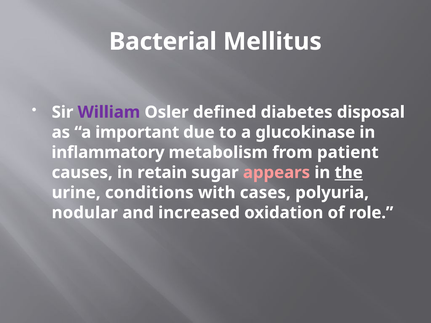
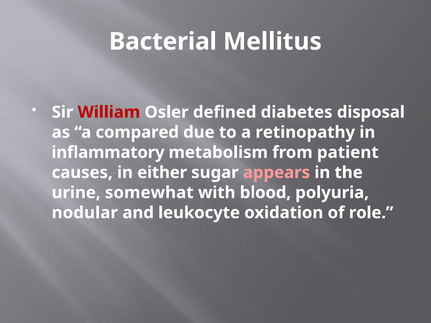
William colour: purple -> red
important: important -> compared
glucokinase: glucokinase -> retinopathy
retain: retain -> either
the underline: present -> none
conditions: conditions -> somewhat
cases: cases -> blood
increased: increased -> leukocyte
